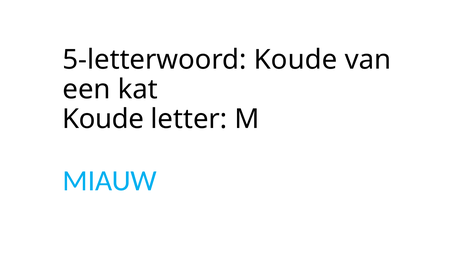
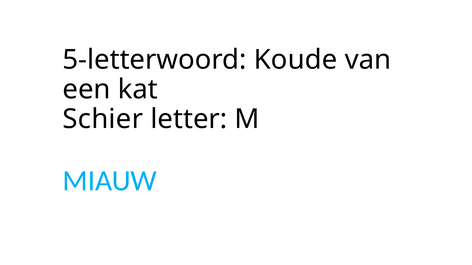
Koude at (103, 119): Koude -> Schier
